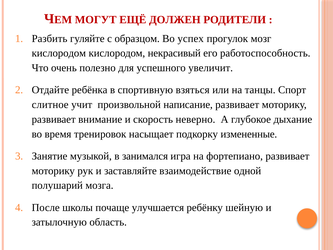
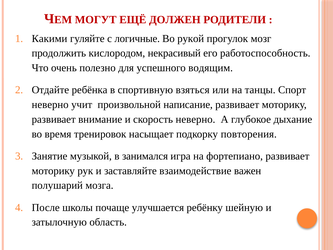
Разбить: Разбить -> Какими
образцом: образцом -> логичные
успех: успех -> рукой
кислородом at (59, 53): кислородом -> продолжить
увеличит: увеличит -> водящим
слитное at (50, 105): слитное -> неверно
измененные: измененные -> повторения
одной: одной -> важен
